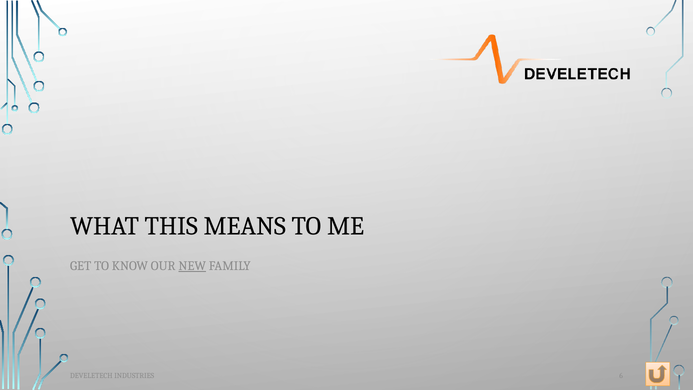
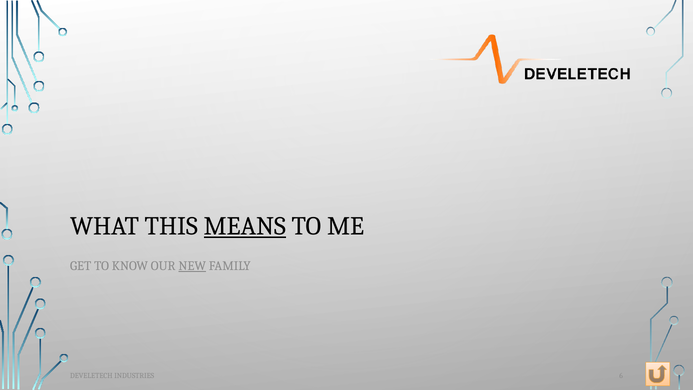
MEANS underline: none -> present
